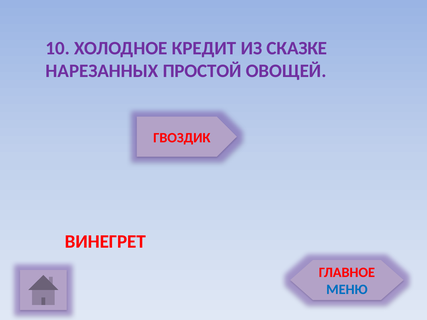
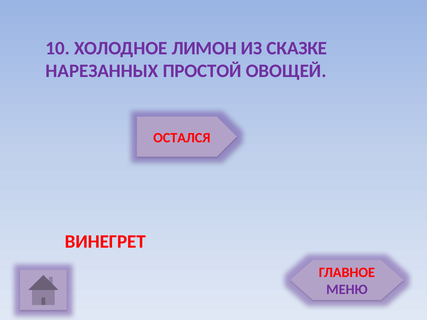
КРЕДИТ: КРЕДИТ -> ЛИМОН
ГВОЗДИК: ГВОЗДИК -> ОСТАЛСЯ
МЕНЮ colour: blue -> purple
